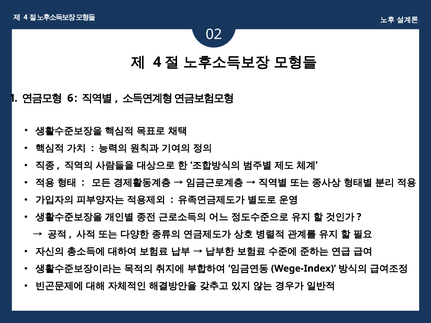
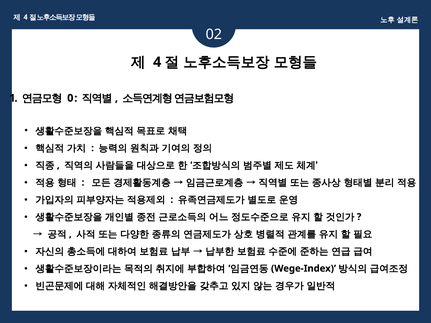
6: 6 -> 0
